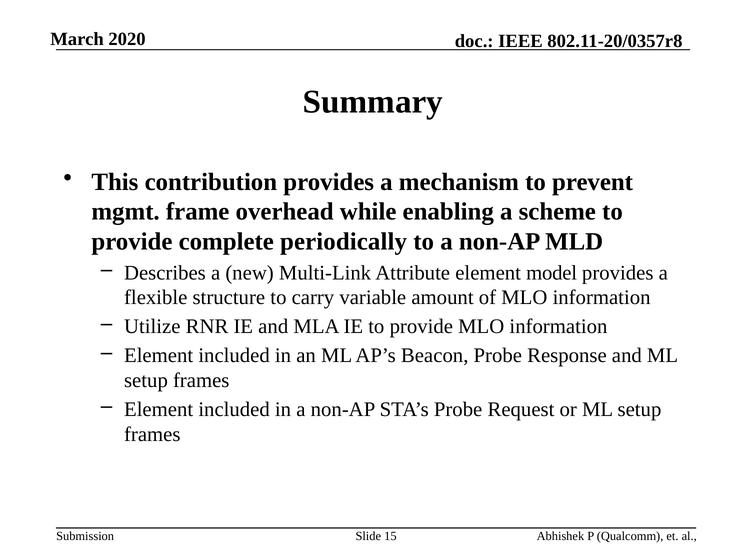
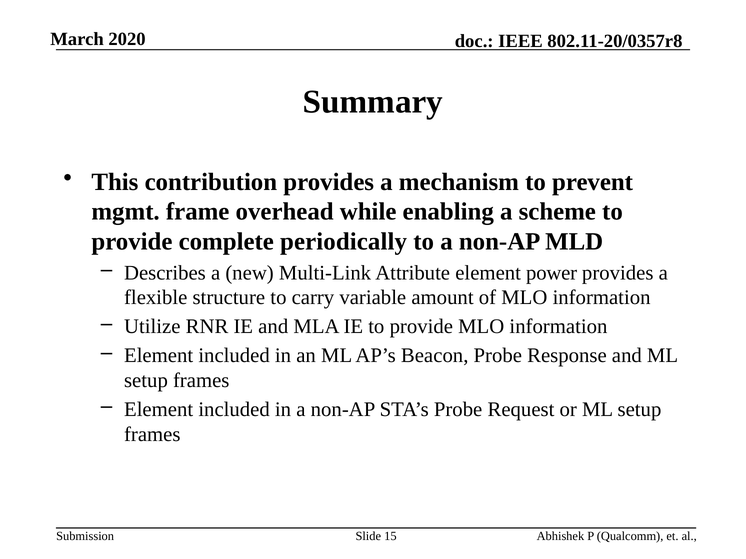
model: model -> power
